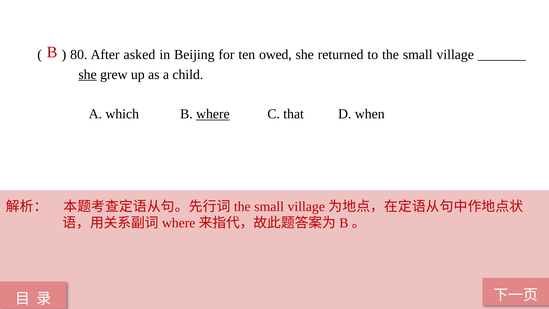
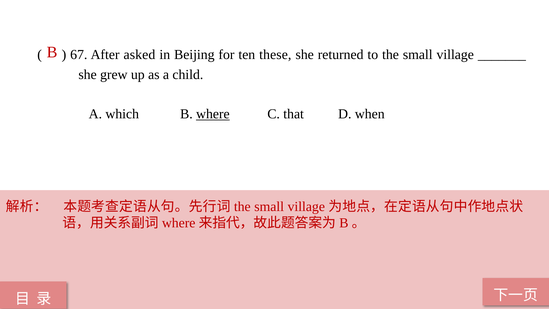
80: 80 -> 67
owed: owed -> these
she at (88, 74) underline: present -> none
